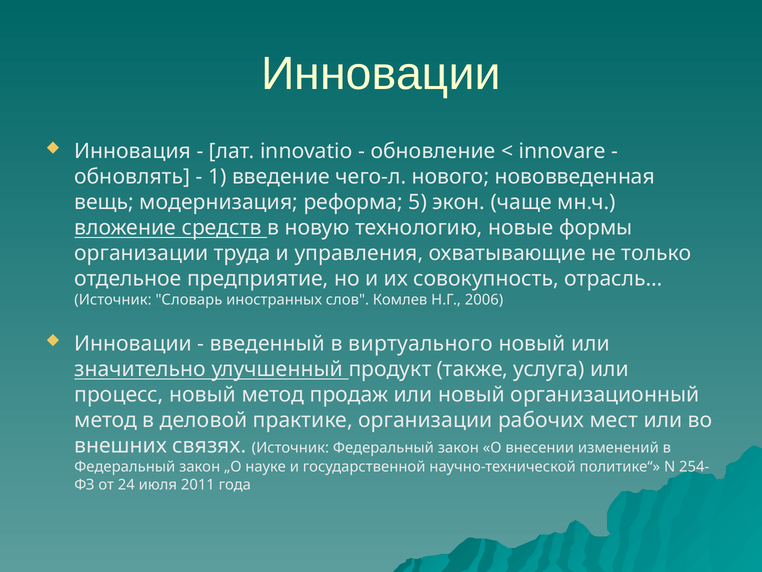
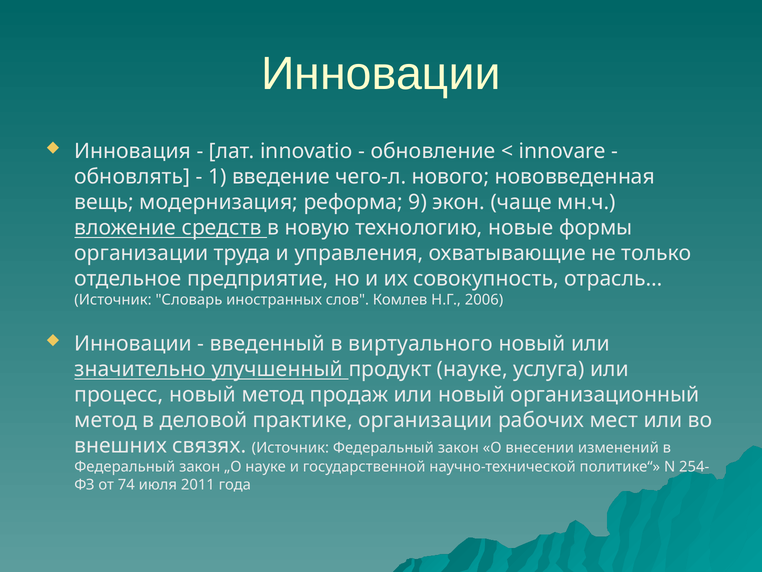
5: 5 -> 9
продукт также: также -> науке
24: 24 -> 74
